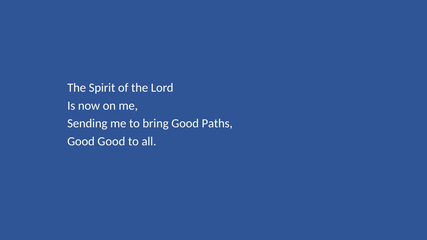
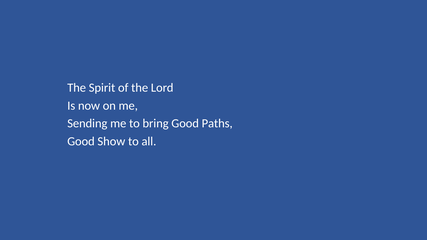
Good Good: Good -> Show
